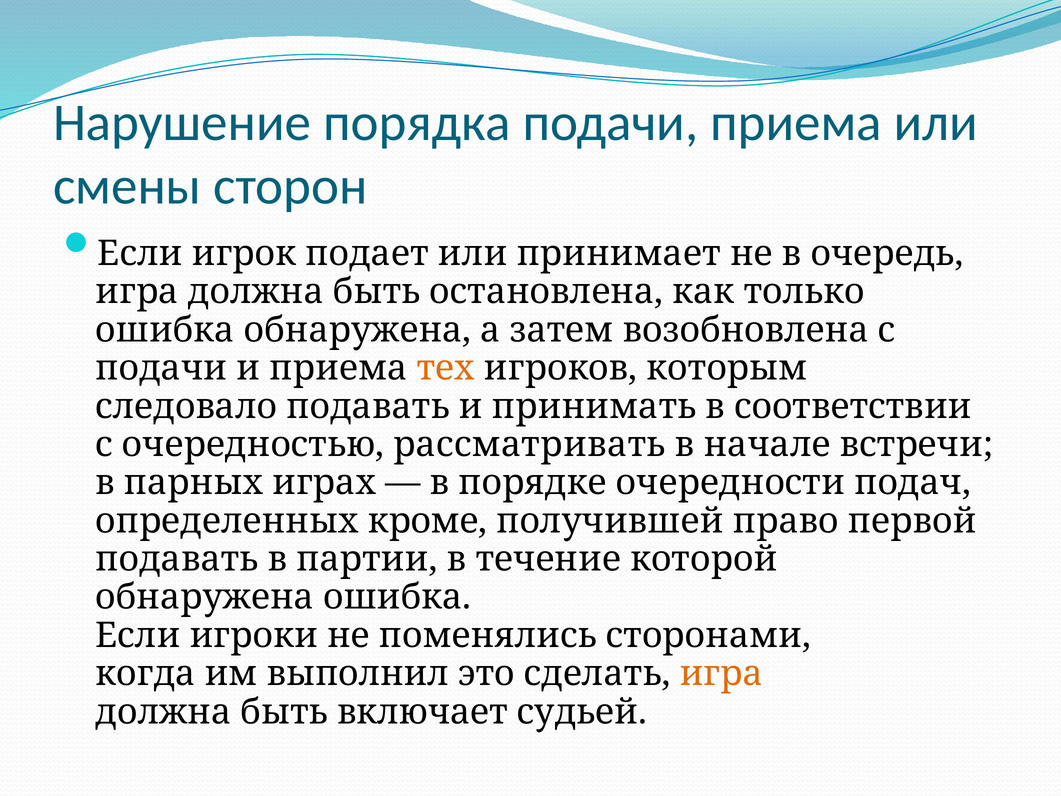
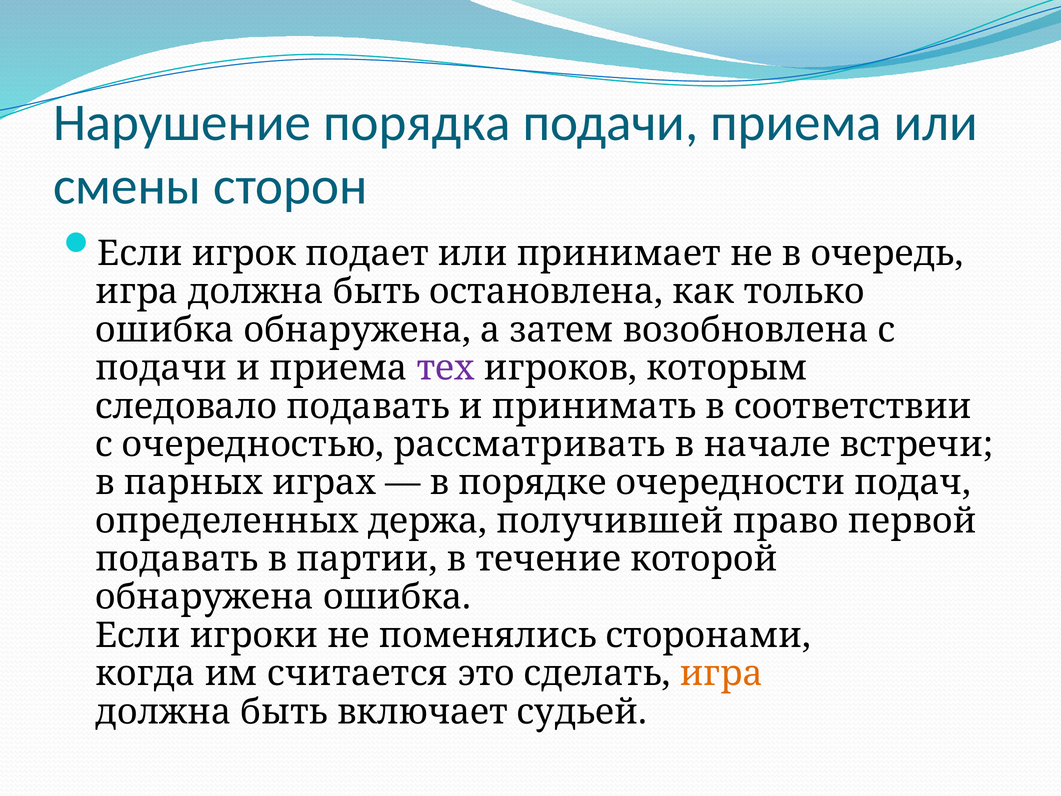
тех colour: orange -> purple
кроме: кроме -> держа
выполнил: выполнил -> считается
